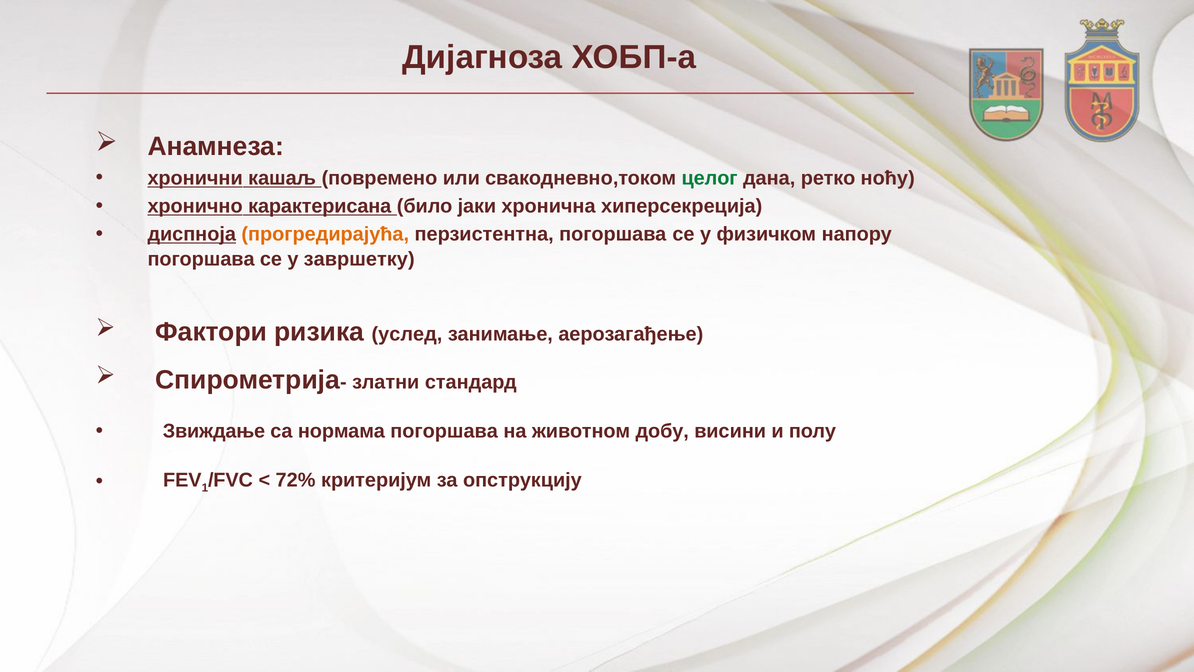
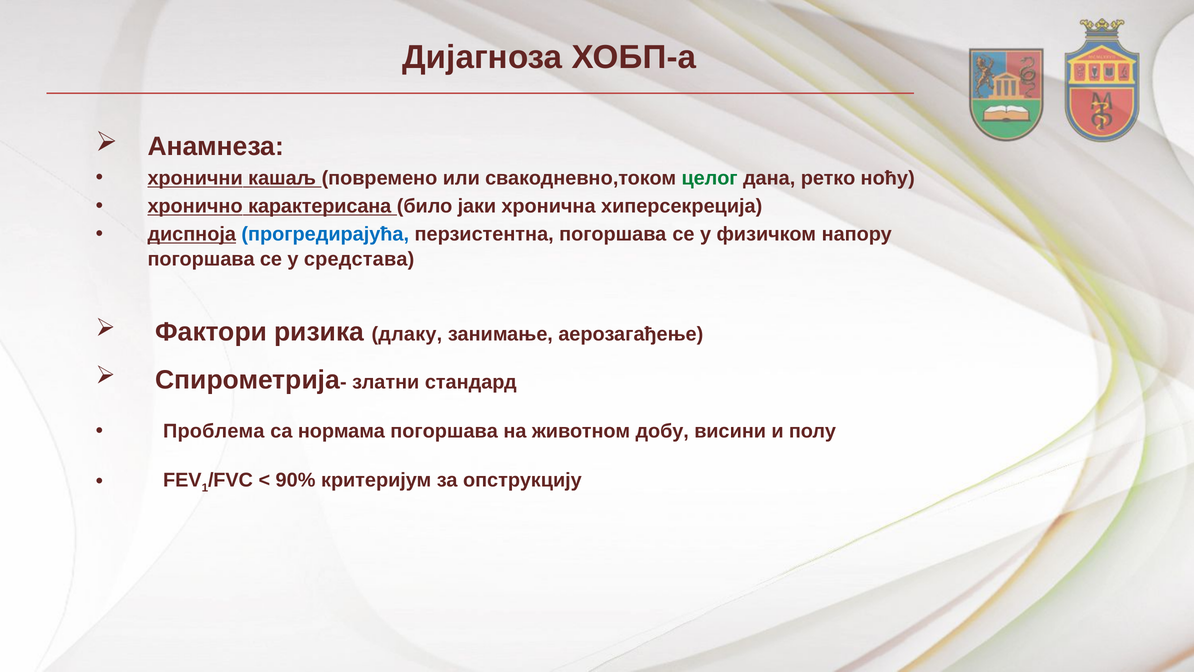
прогредирајућа colour: orange -> blue
завршетку: завршетку -> средстава
услед: услед -> длаку
Звиждање: Звиждање -> Проблема
72%: 72% -> 90%
